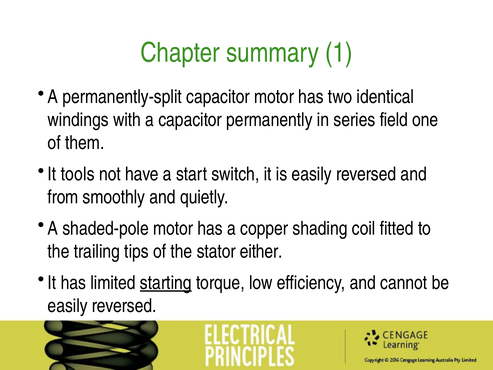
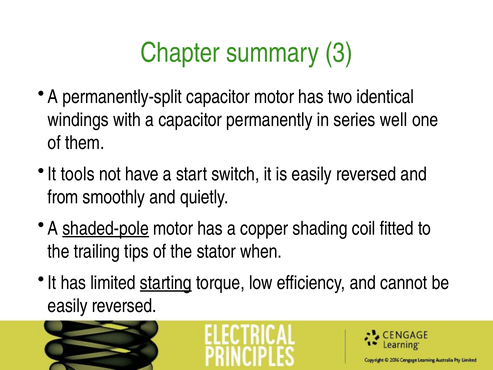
1: 1 -> 3
field: field -> well
shaded-pole underline: none -> present
either: either -> when
